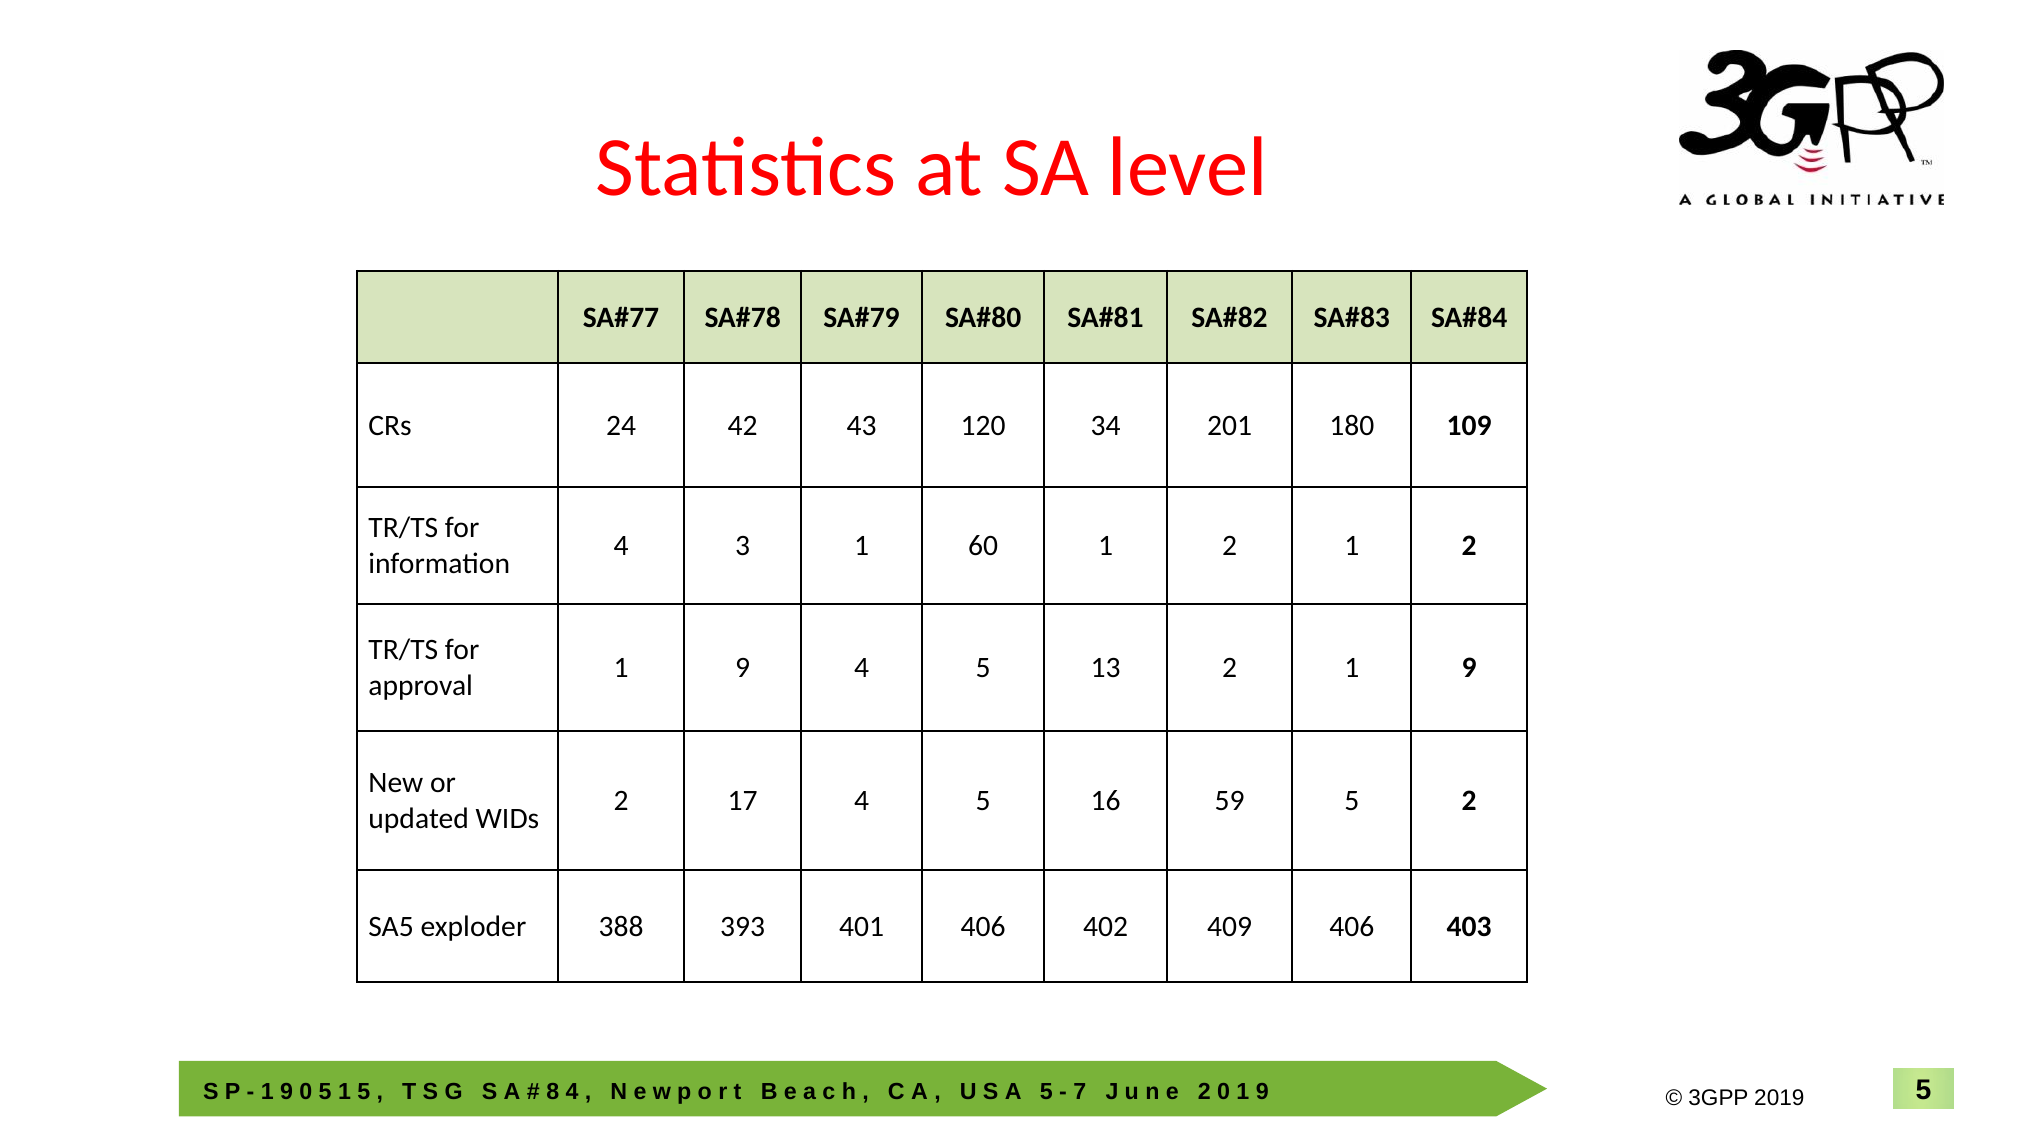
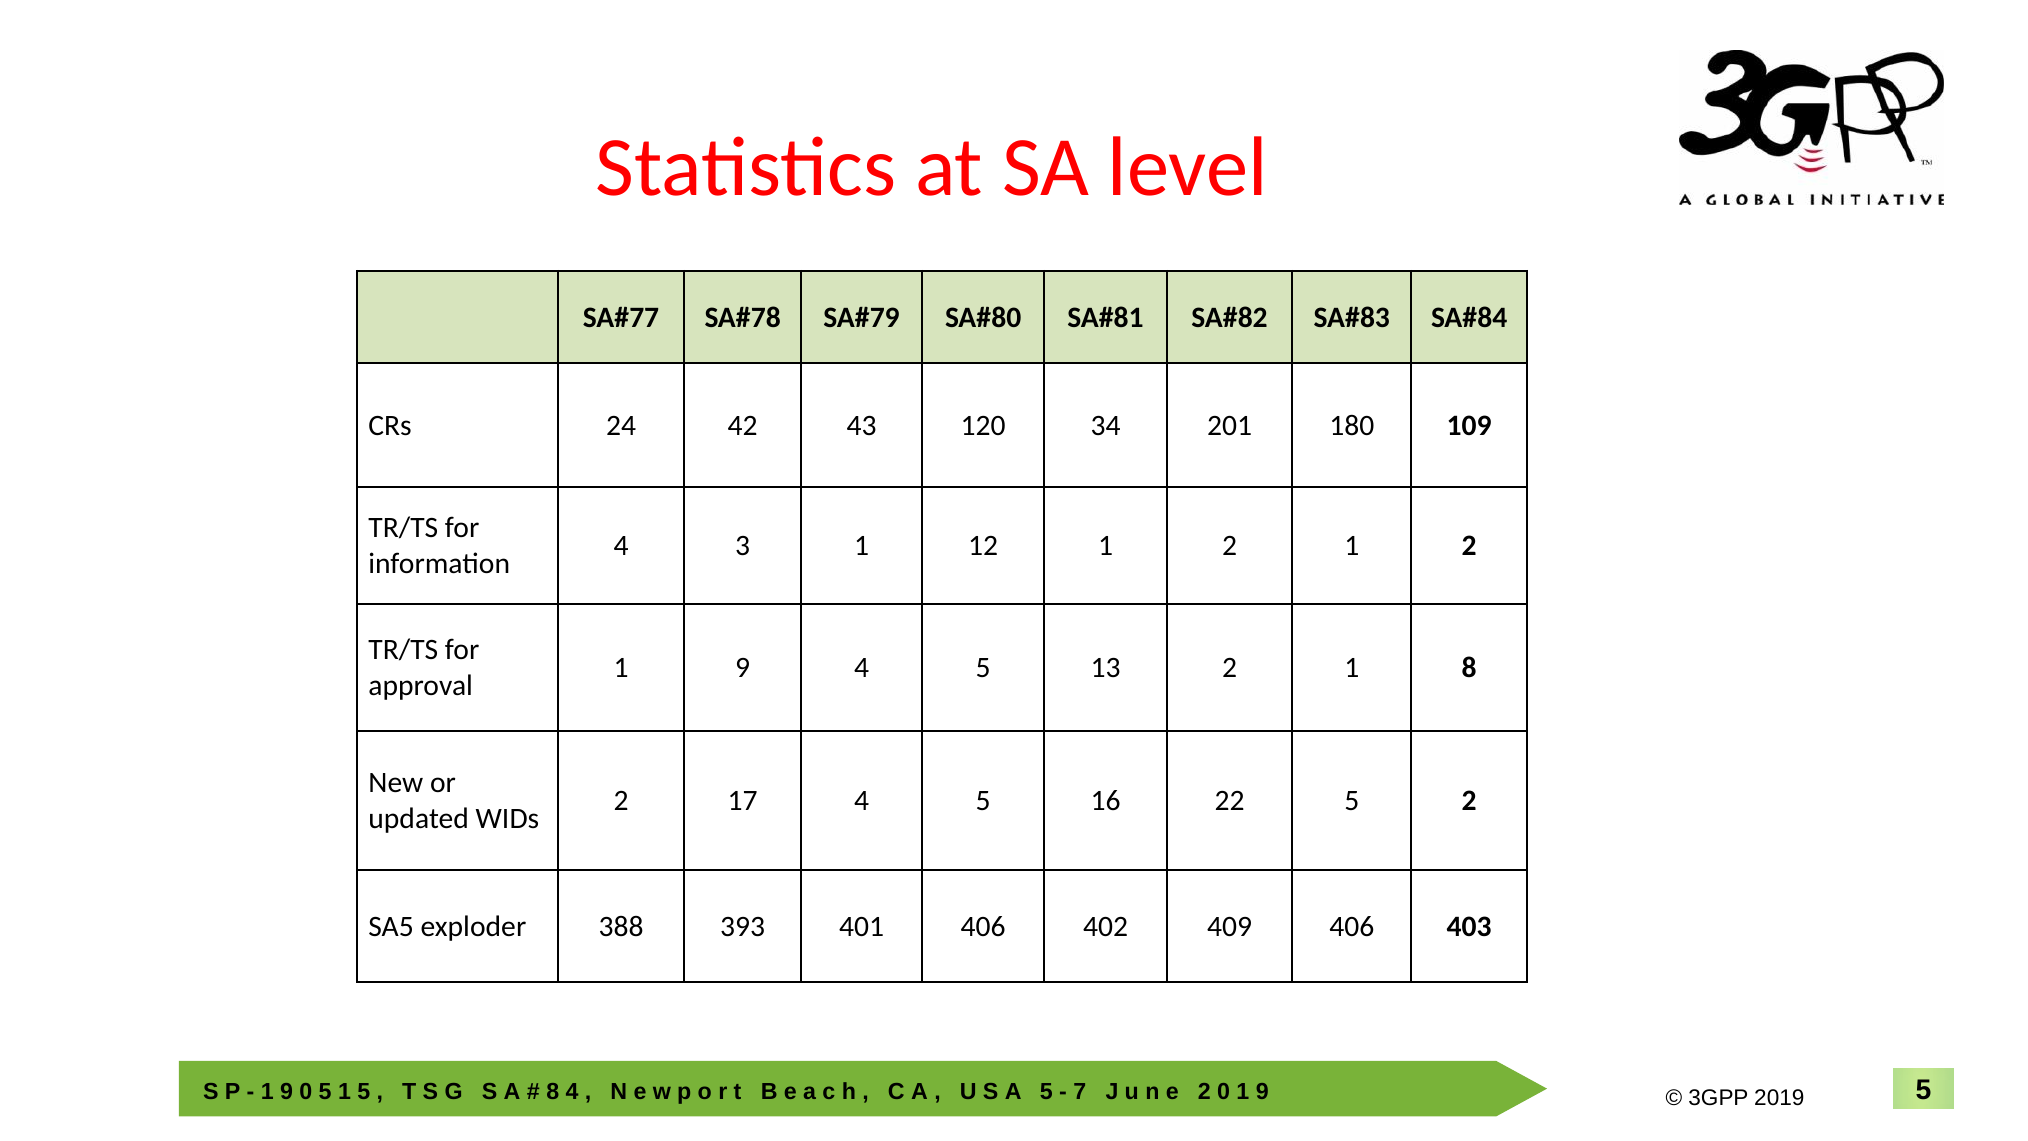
60: 60 -> 12
2 1 9: 9 -> 8
59: 59 -> 22
